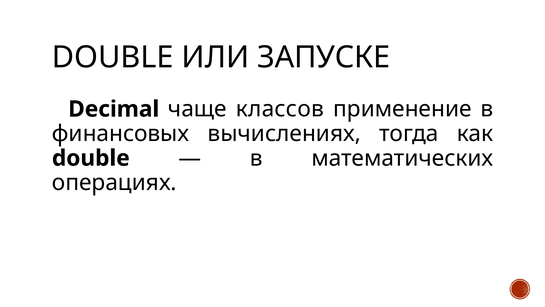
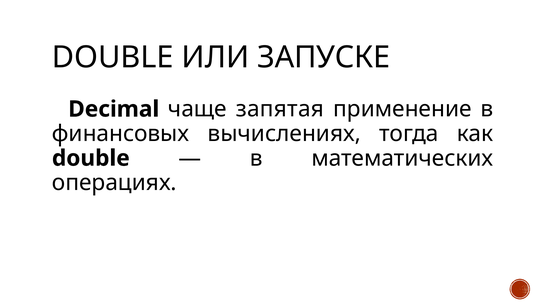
классов: классов -> запятая
